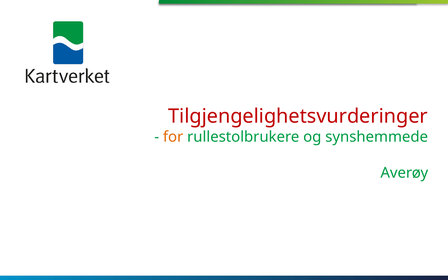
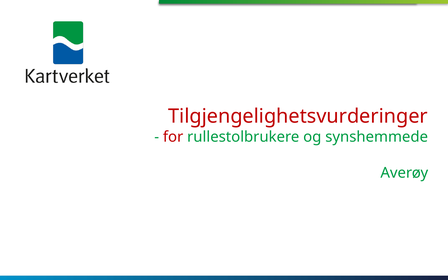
for colour: orange -> red
